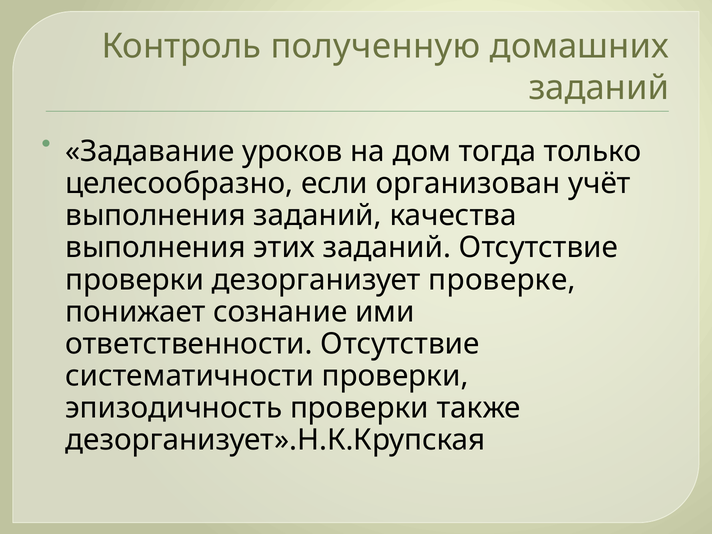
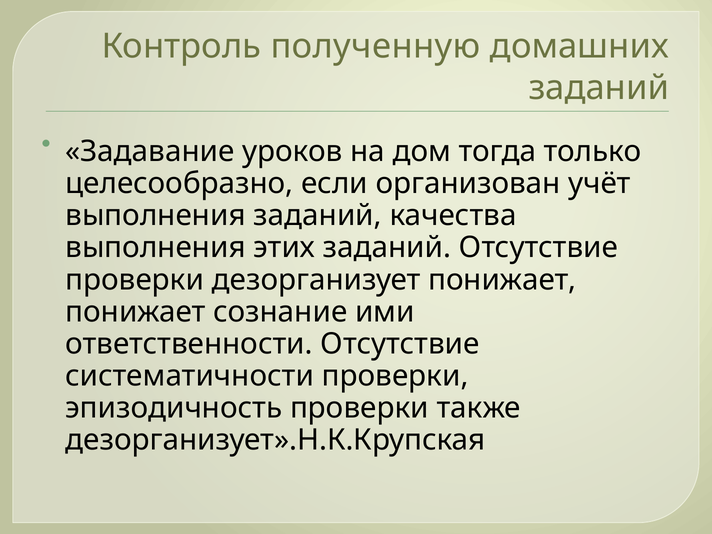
дезорганизует проверке: проверке -> понижает
